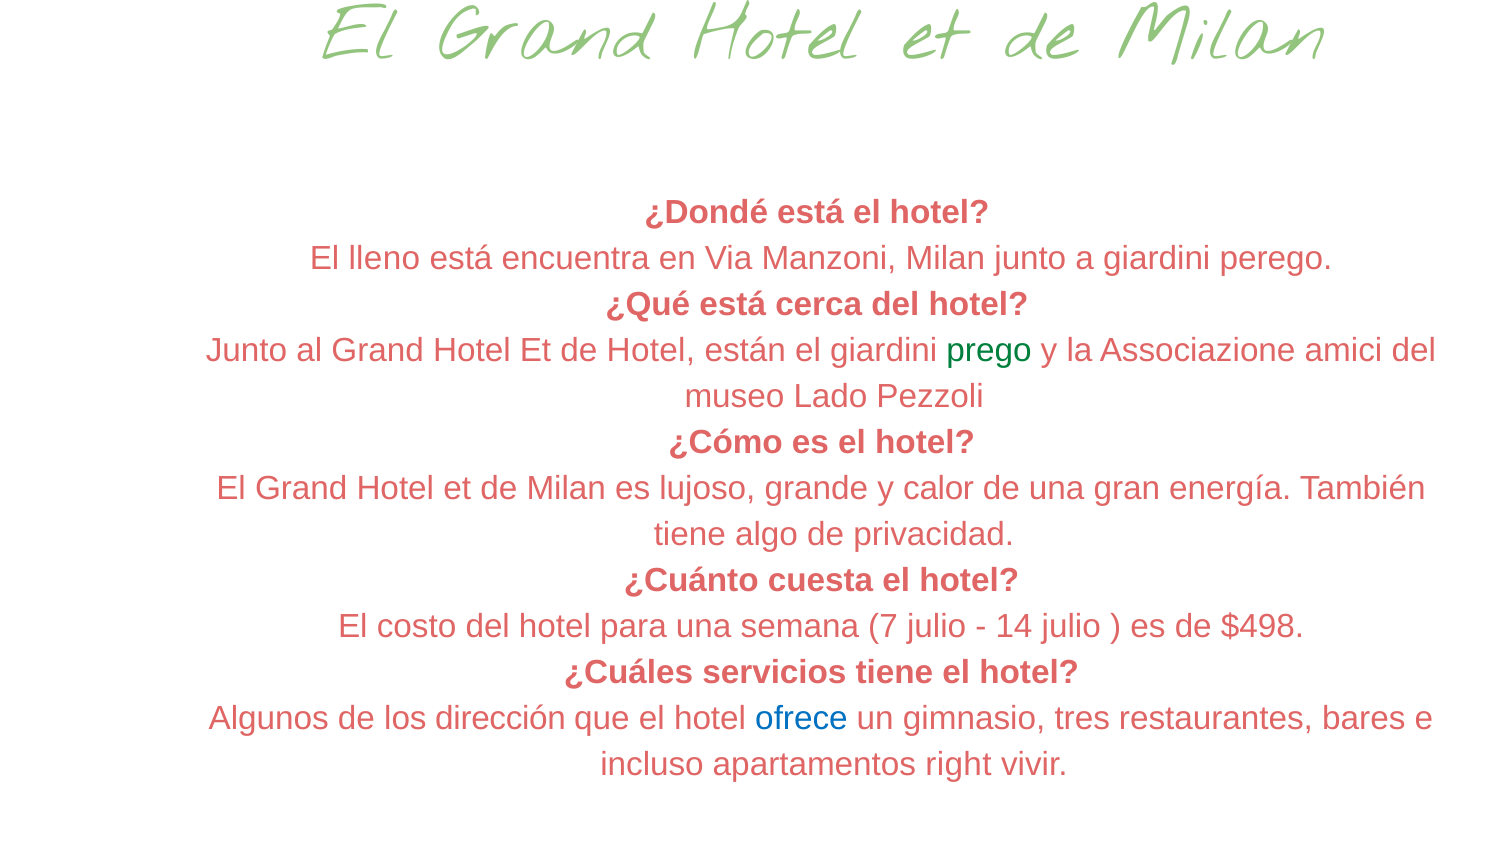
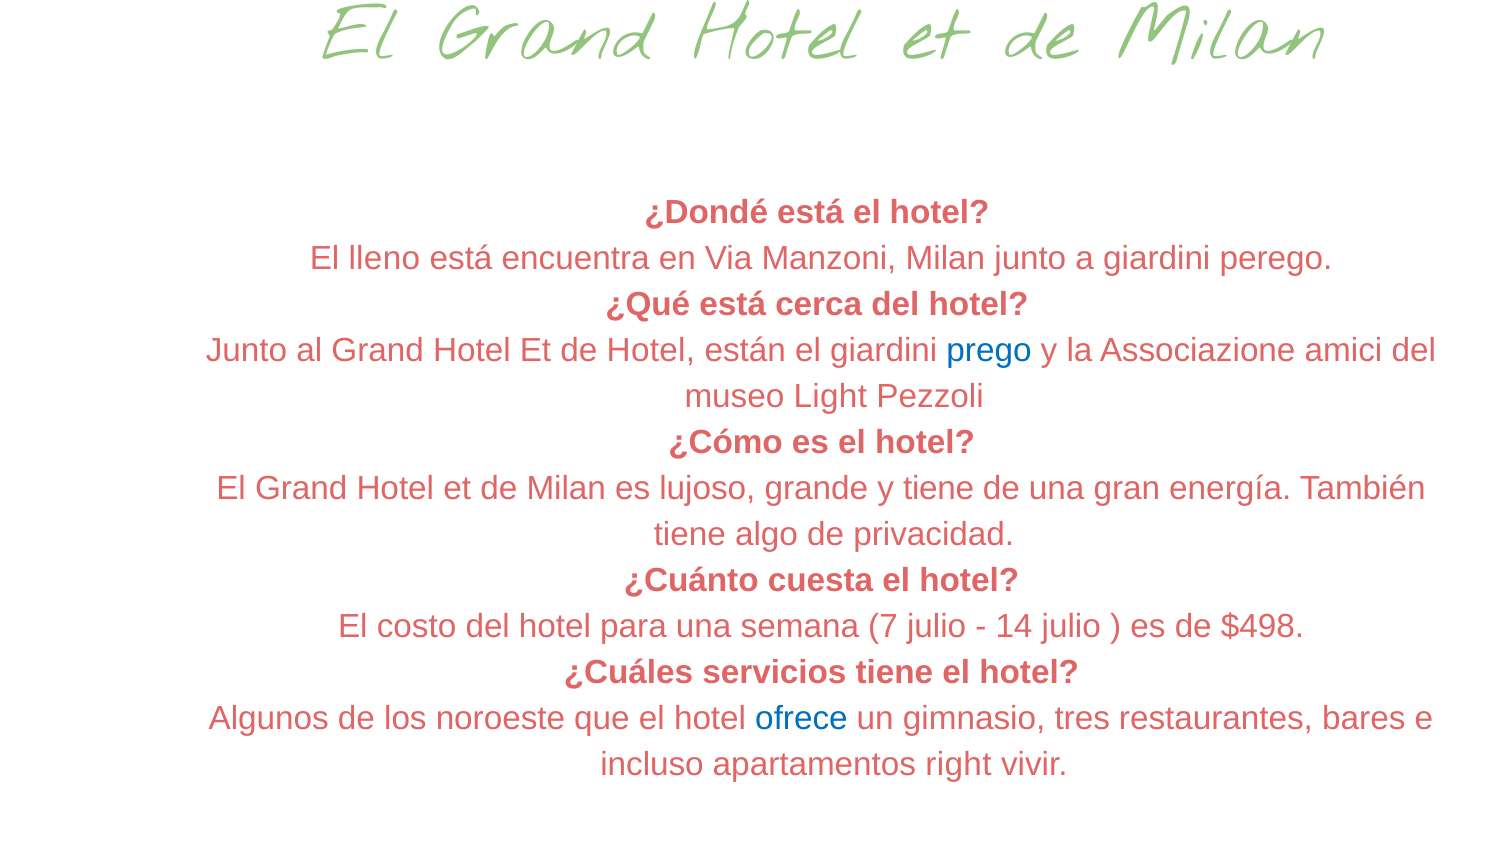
prego colour: green -> blue
Lado: Lado -> Light
y calor: calor -> tiene
dirección: dirección -> noroeste
